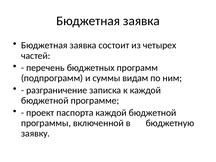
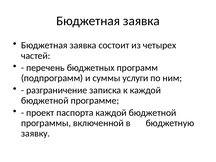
видам: видам -> услуги
